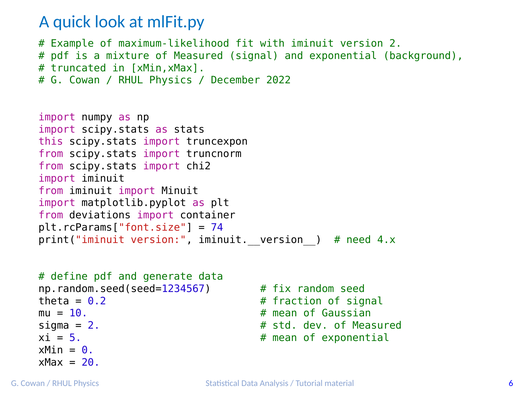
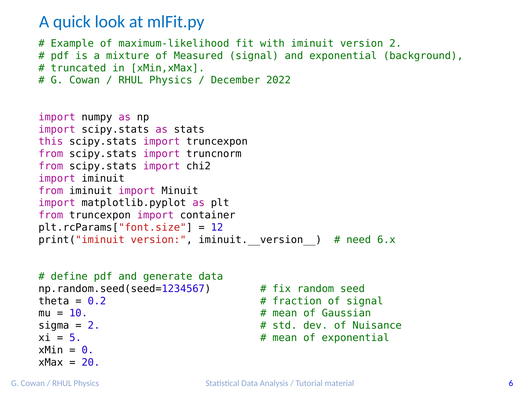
from deviations: deviations -> truncexpon
74: 74 -> 12
4.x: 4.x -> 6.x
dev of Measured: Measured -> Nuisance
